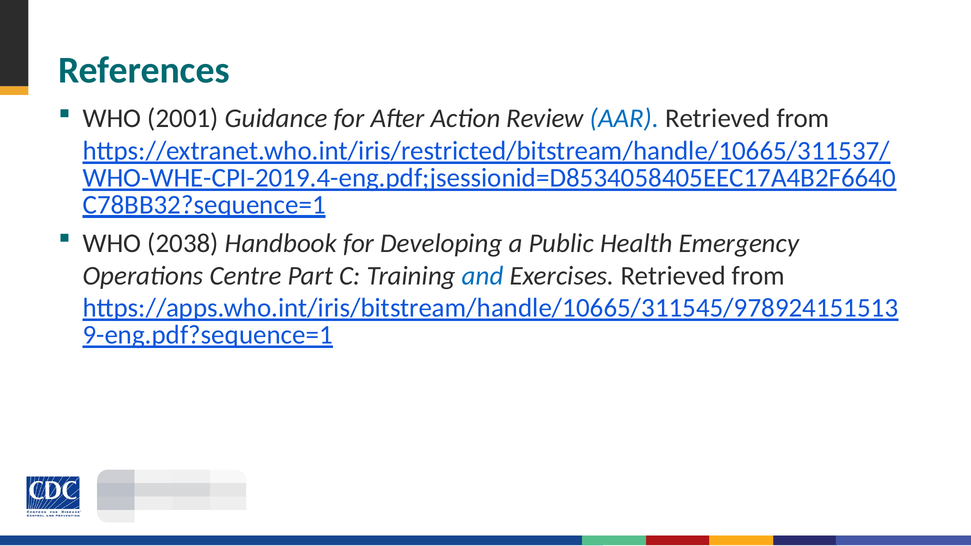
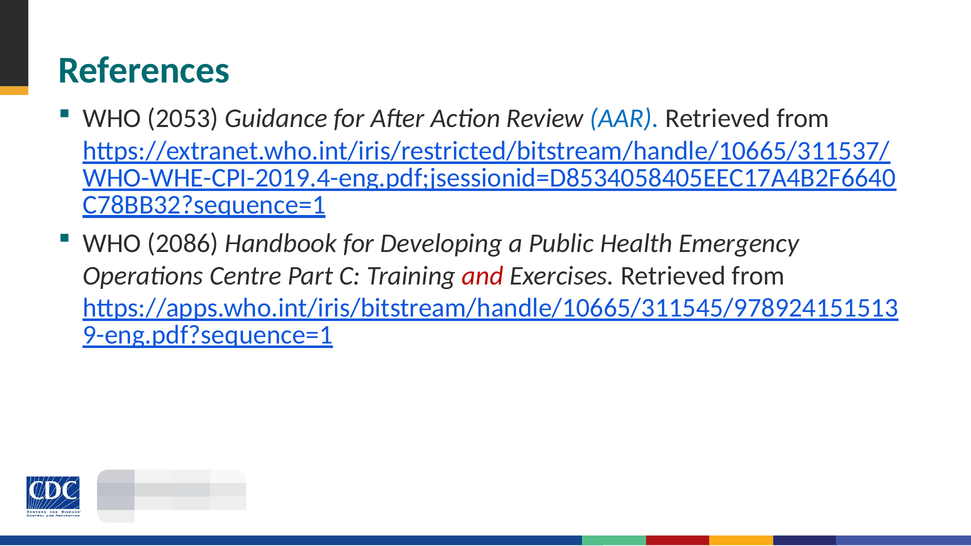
2001: 2001 -> 2053
2038: 2038 -> 2086
and colour: blue -> red
